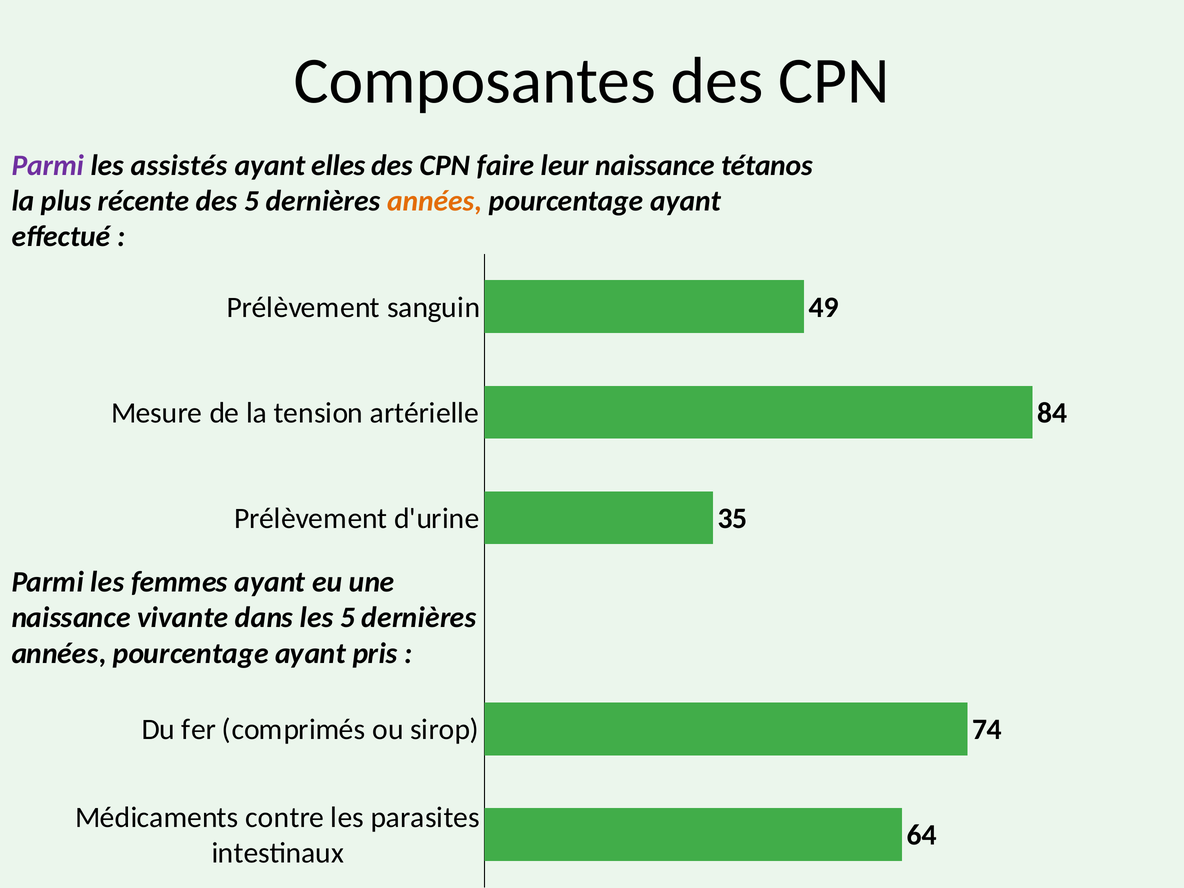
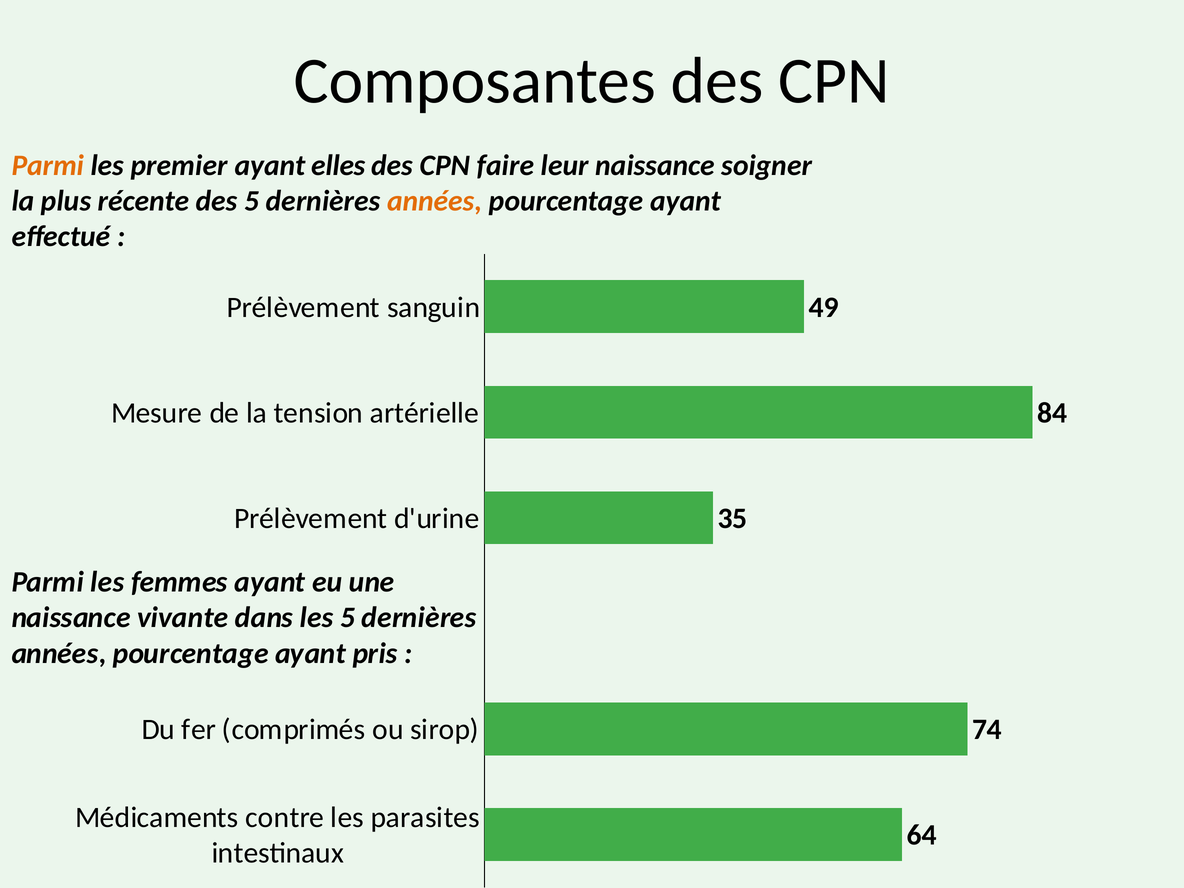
Parmi at (48, 166) colour: purple -> orange
assistés: assistés -> premier
tétanos: tétanos -> soigner
